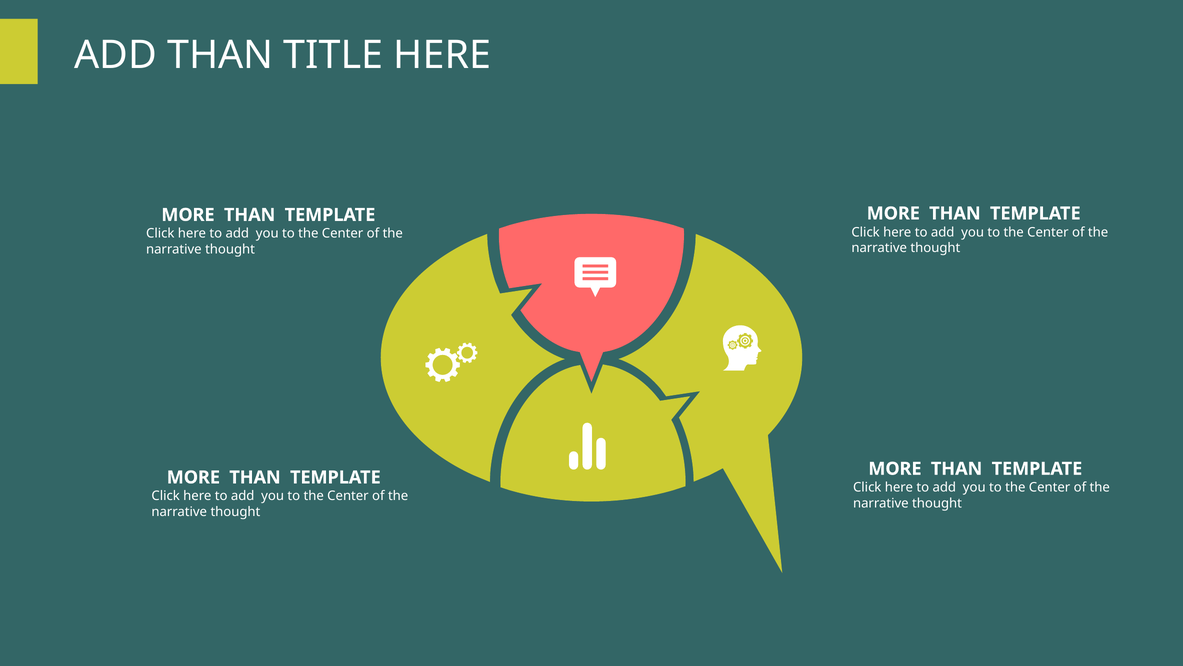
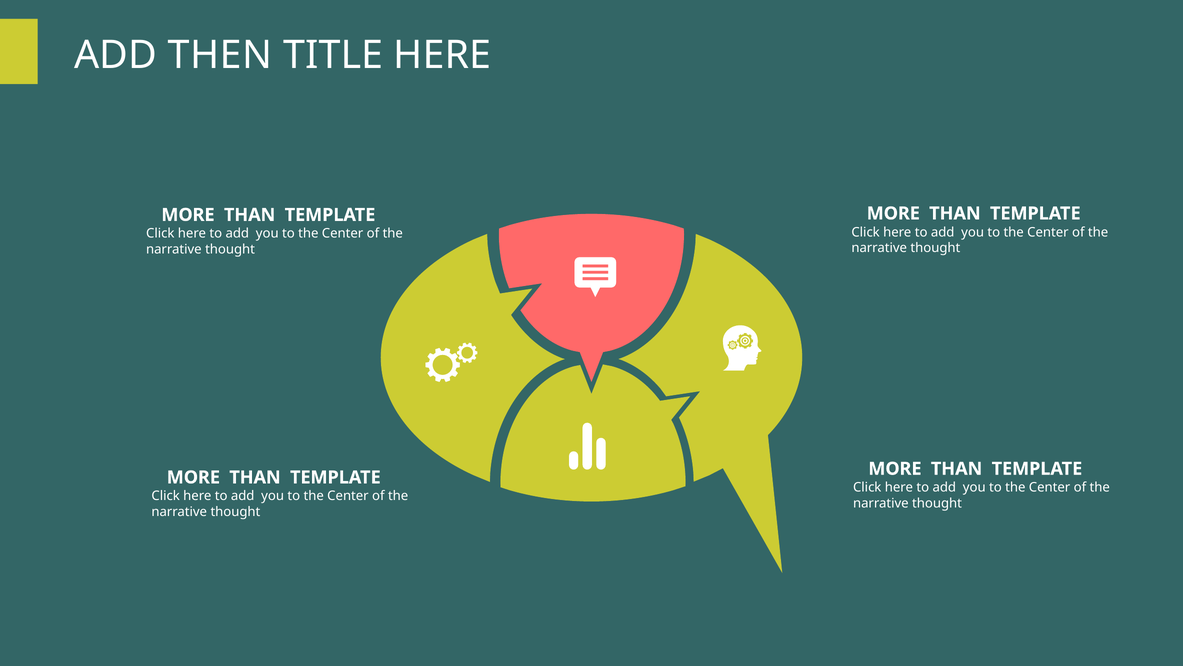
ADD THAN: THAN -> THEN
